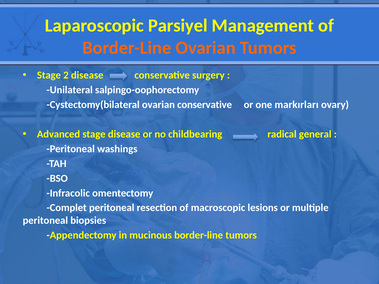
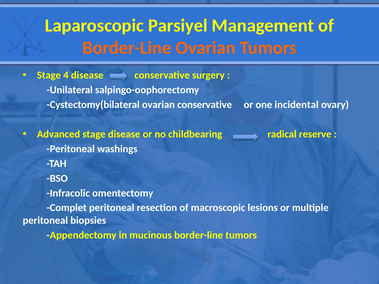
2: 2 -> 4
markırları: markırları -> incidental
general: general -> reserve
